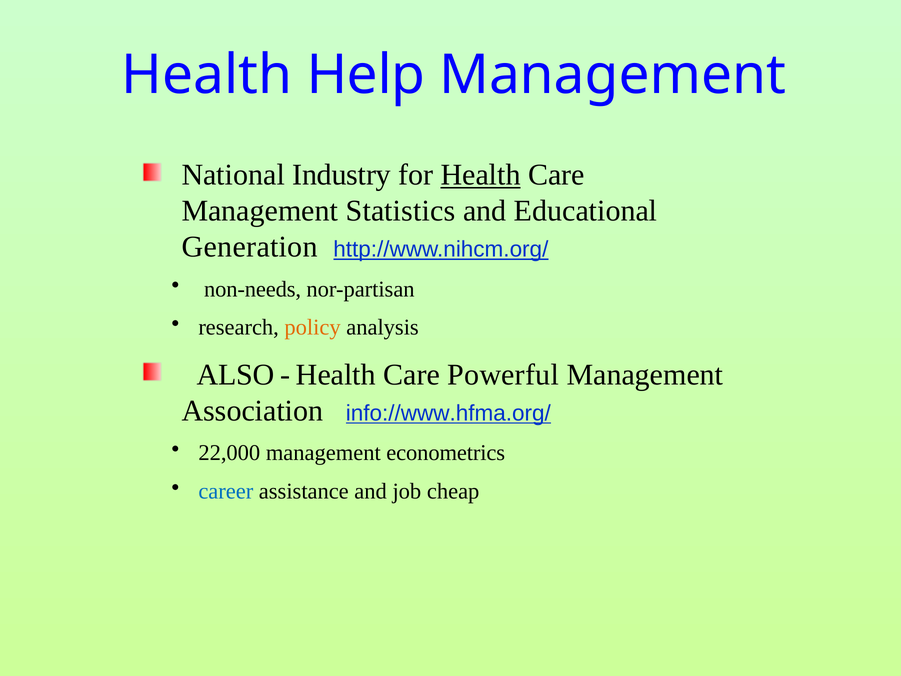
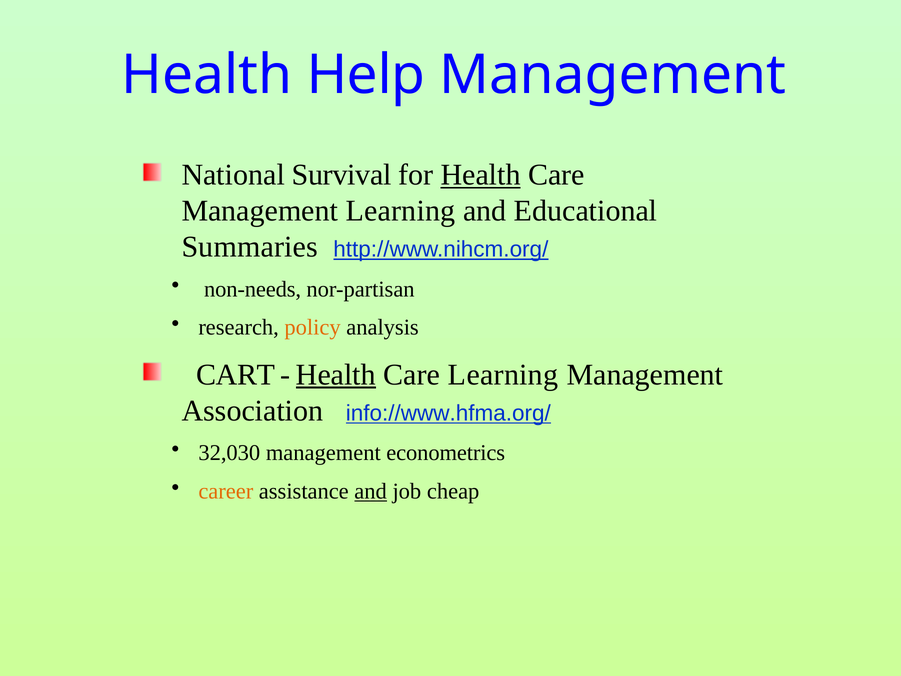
Industry: Industry -> Survival
Management Statistics: Statistics -> Learning
Generation: Generation -> Summaries
ALSO: ALSO -> CART
Health at (336, 374) underline: none -> present
Care Powerful: Powerful -> Learning
22,000: 22,000 -> 32,030
career colour: blue -> orange
and at (371, 491) underline: none -> present
